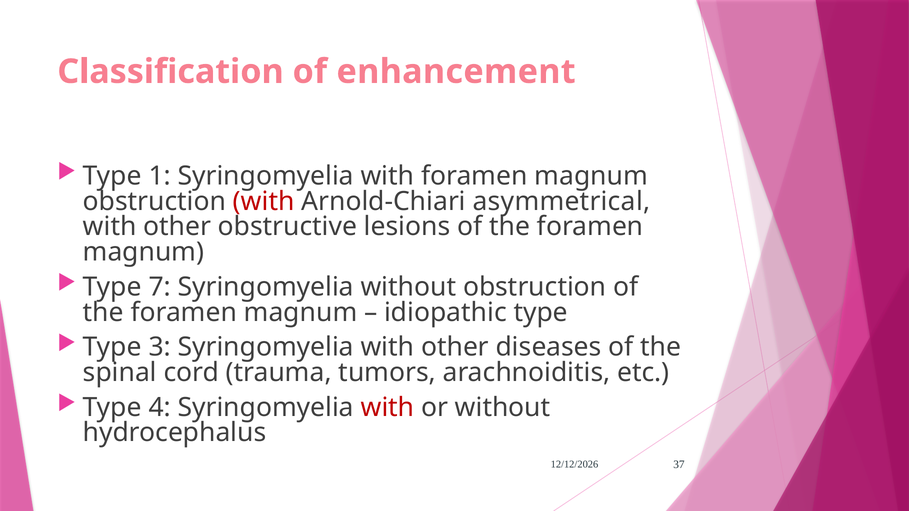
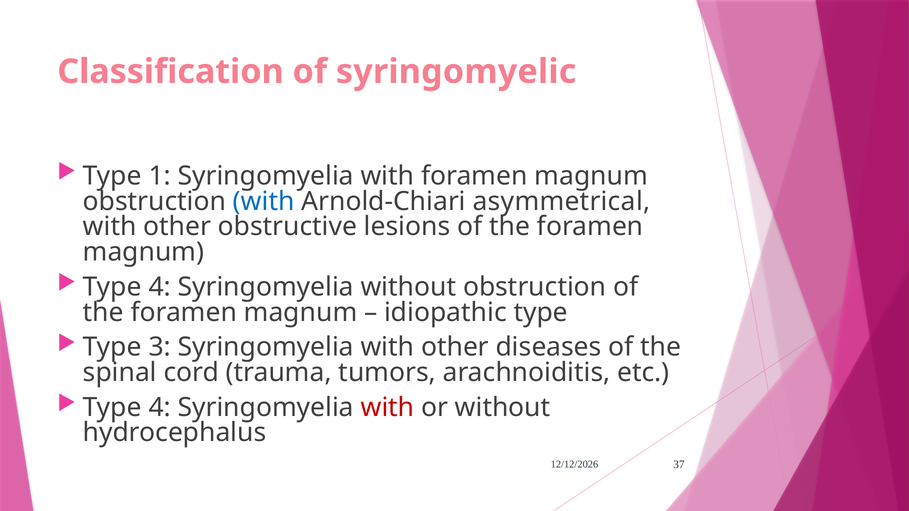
enhancement: enhancement -> syringomyelic
with at (264, 201) colour: red -> blue
7 at (160, 287): 7 -> 4
